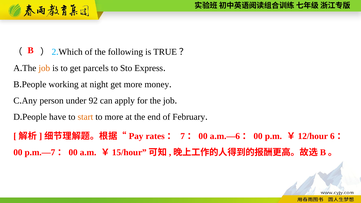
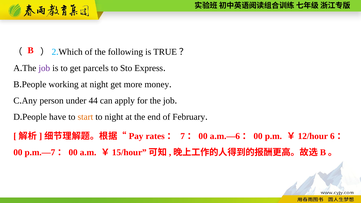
job at (44, 68) colour: orange -> purple
92: 92 -> 44
to more: more -> night
